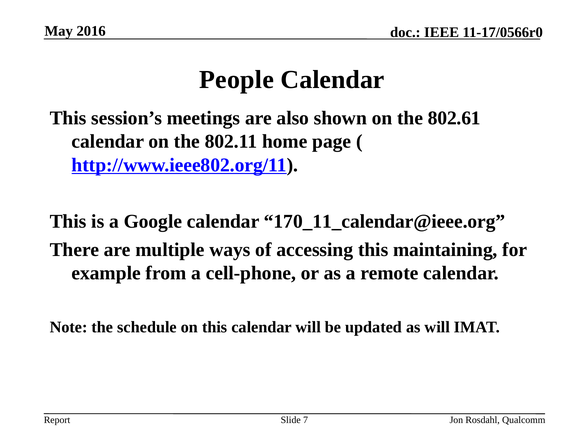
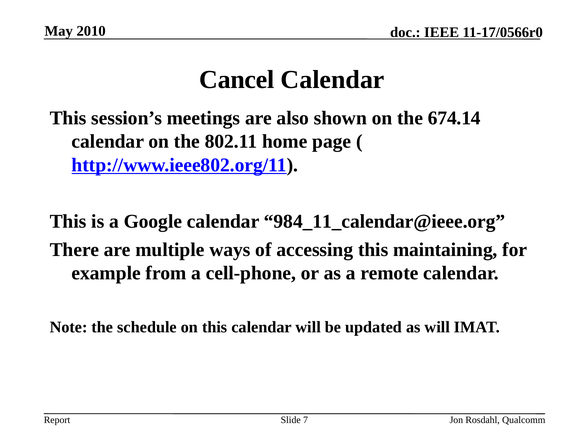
2016: 2016 -> 2010
People: People -> Cancel
802.61: 802.61 -> 674.14
170_11_calendar@ieee.org: 170_11_calendar@ieee.org -> 984_11_calendar@ieee.org
